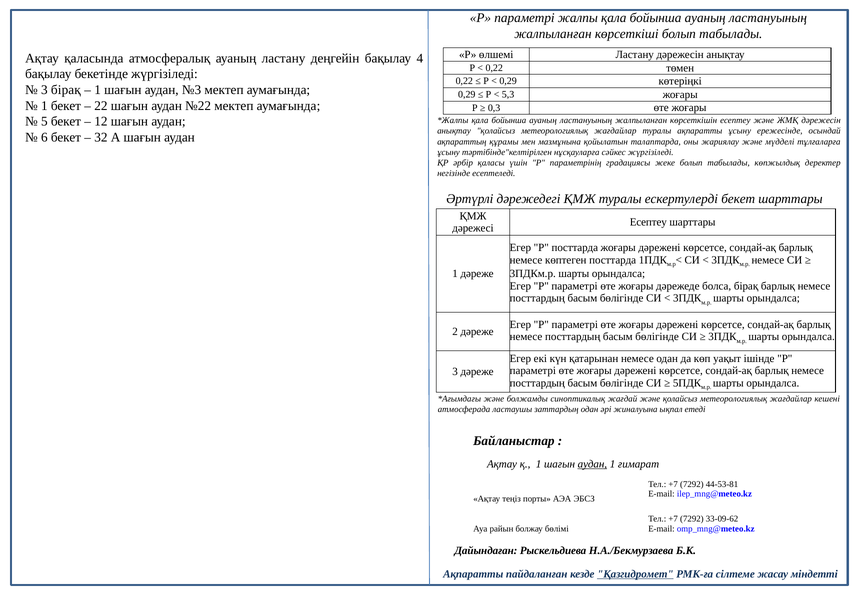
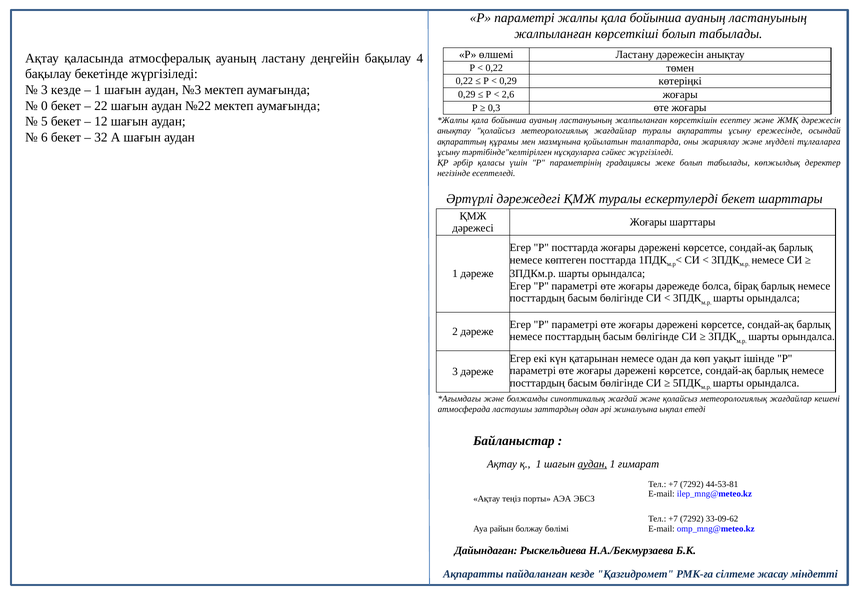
3 бірақ: бірақ -> кезде
5,3: 5,3 -> 2,6
1 at (44, 106): 1 -> 0
Есептеу at (648, 222): Есептеу -> Жоғары
Қазгидромет underline: present -> none
